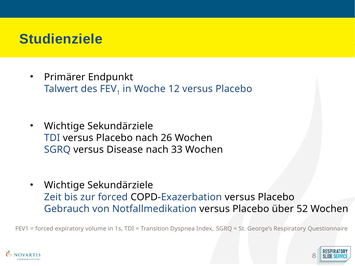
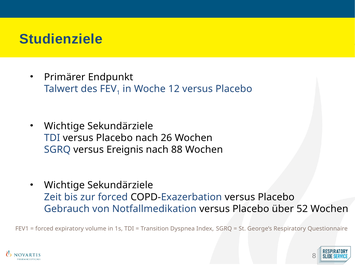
Disease: Disease -> Ereignis
33: 33 -> 88
